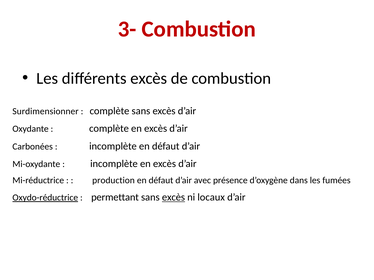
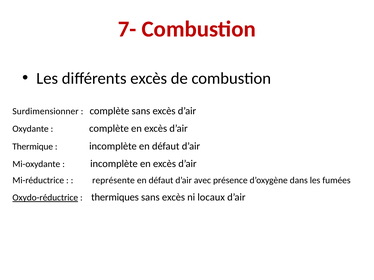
3-: 3- -> 7-
Carbonées: Carbonées -> Thermique
production: production -> représente
permettant: permettant -> thermiques
excès at (173, 198) underline: present -> none
